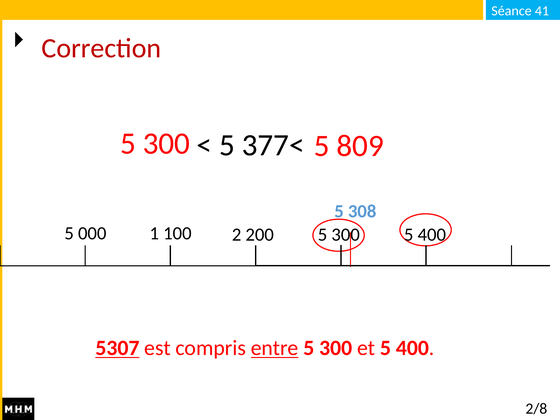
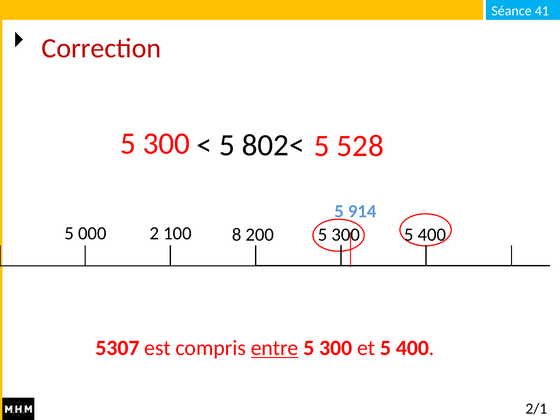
809: 809 -> 528
377<: 377< -> 802<
308: 308 -> 914
1: 1 -> 2
2: 2 -> 8
5307 underline: present -> none
2/8: 2/8 -> 2/1
